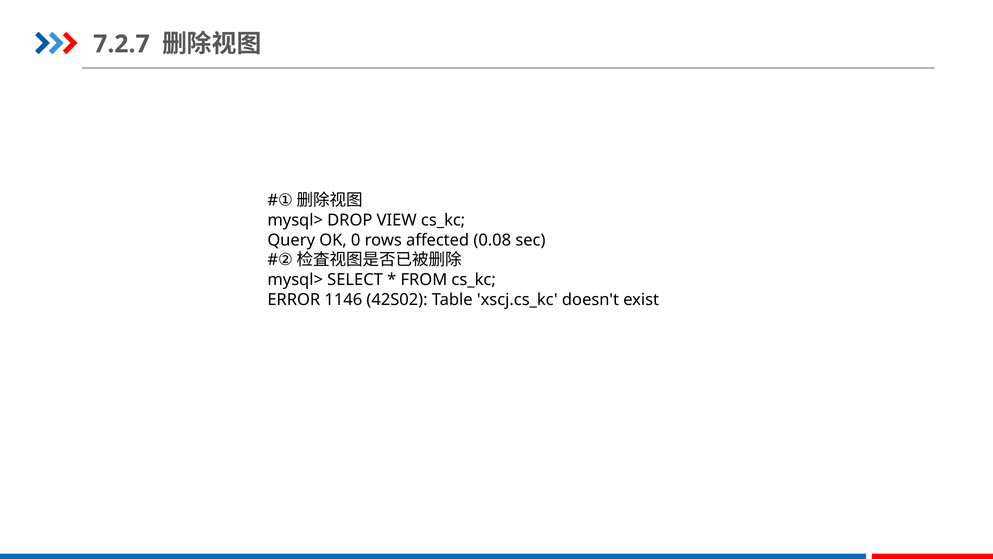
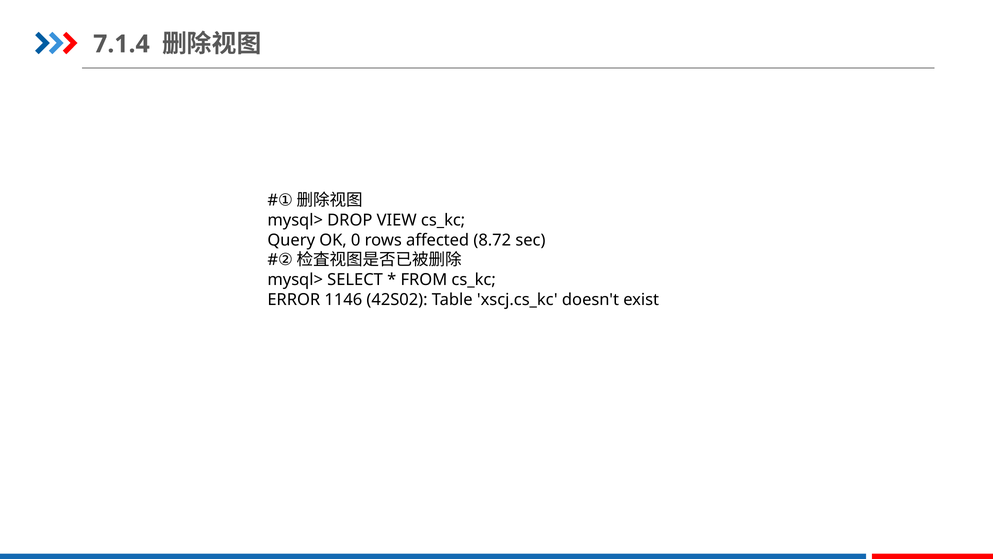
7.2.7: 7.2.7 -> 7.1.4
0.08: 0.08 -> 8.72
